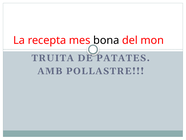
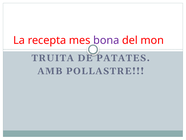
bona colour: black -> purple
